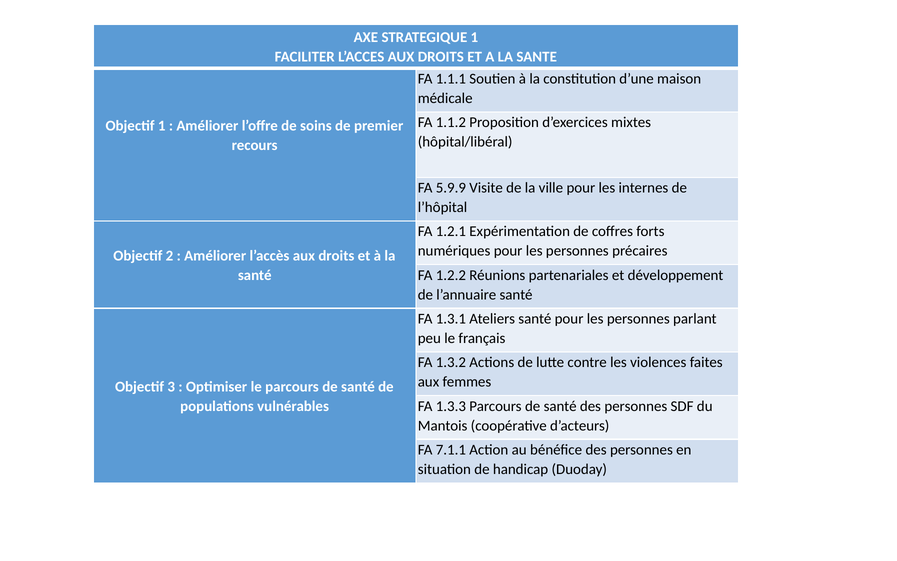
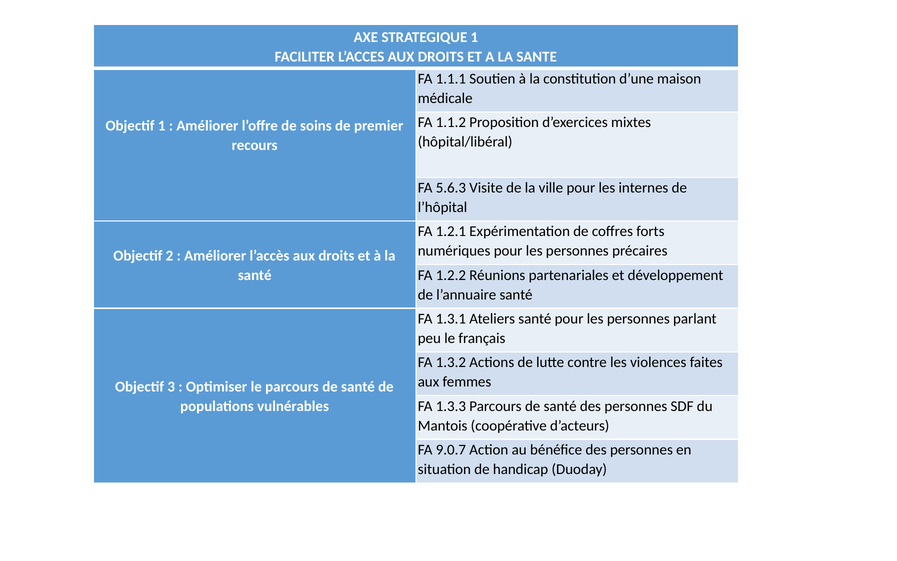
5.9.9: 5.9.9 -> 5.6.3
7.1.1: 7.1.1 -> 9.0.7
